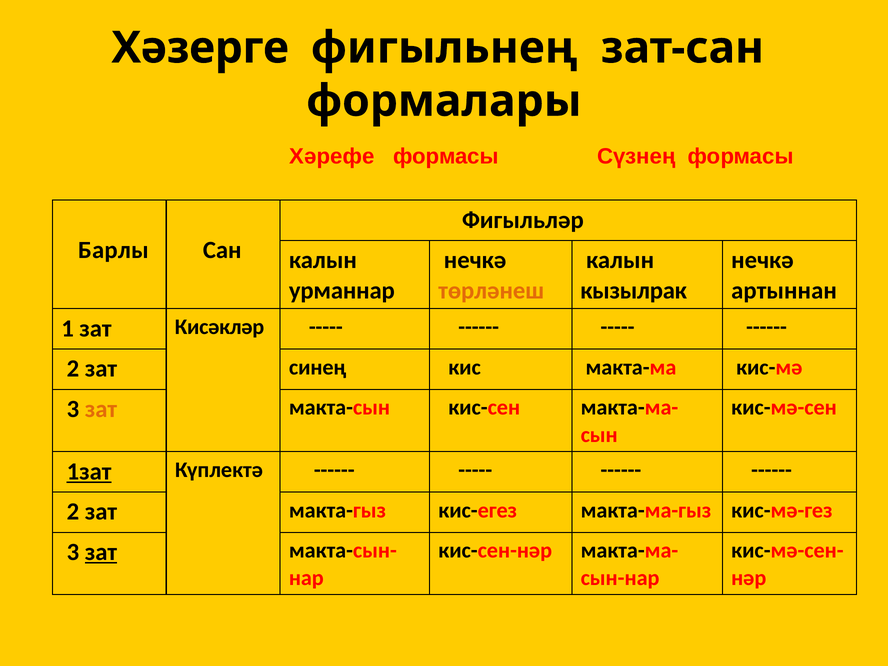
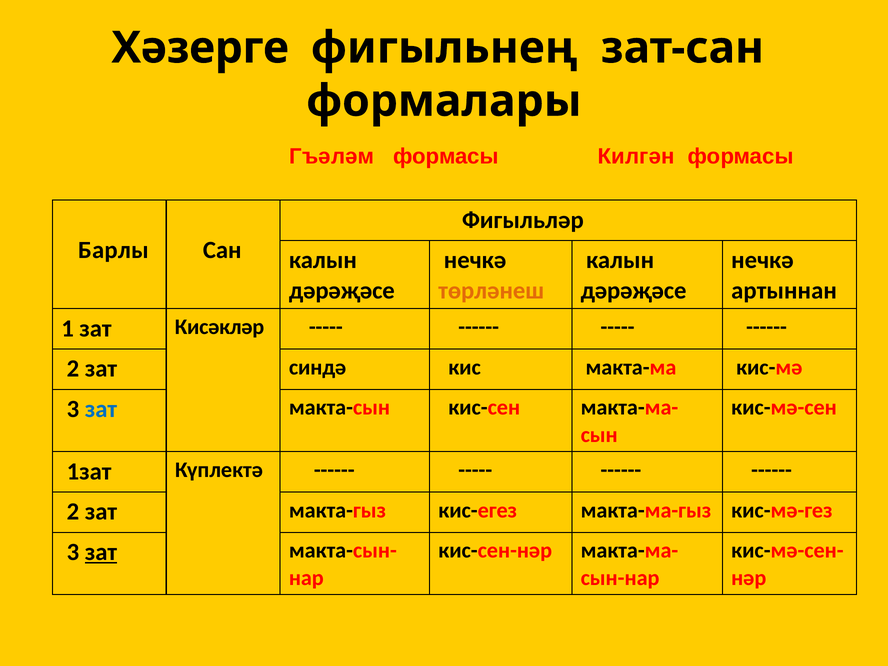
Хәрефе: Хәрефе -> Гъәләм
Сүзнең: Сүзнең -> Килгән
урманнар at (342, 291): урманнар -> дәрәҗәсе
кызылрак at (634, 291): кызылрак -> дәрәҗәсе
синең: синең -> синдә
зат at (101, 409) colour: orange -> blue
1зат underline: present -> none
